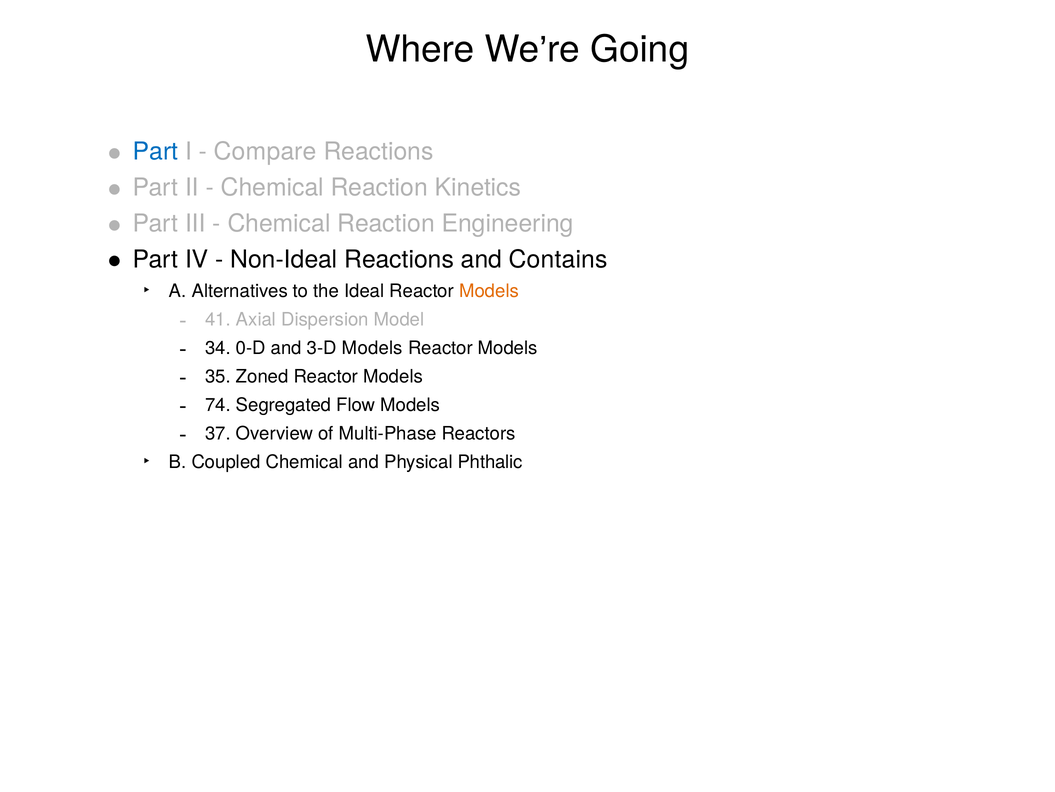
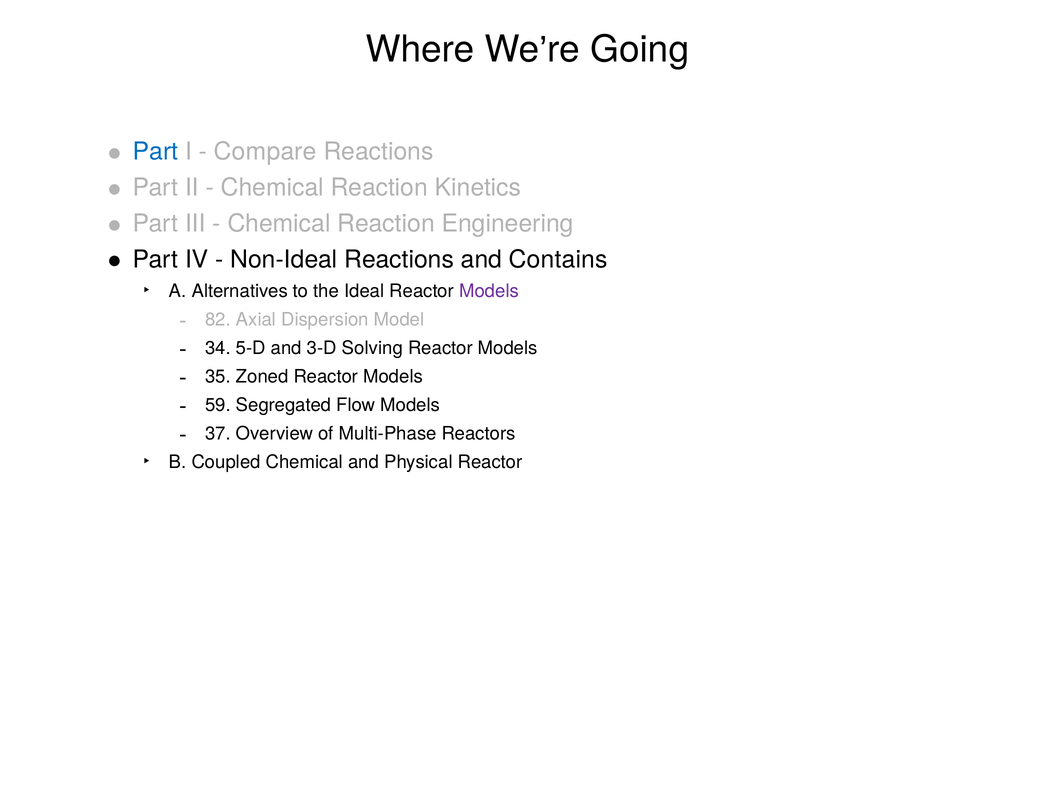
Models at (489, 291) colour: orange -> purple
41: 41 -> 82
0-D: 0-D -> 5-D
3-D Models: Models -> Solving
74: 74 -> 59
Physical Phthalic: Phthalic -> Reactor
